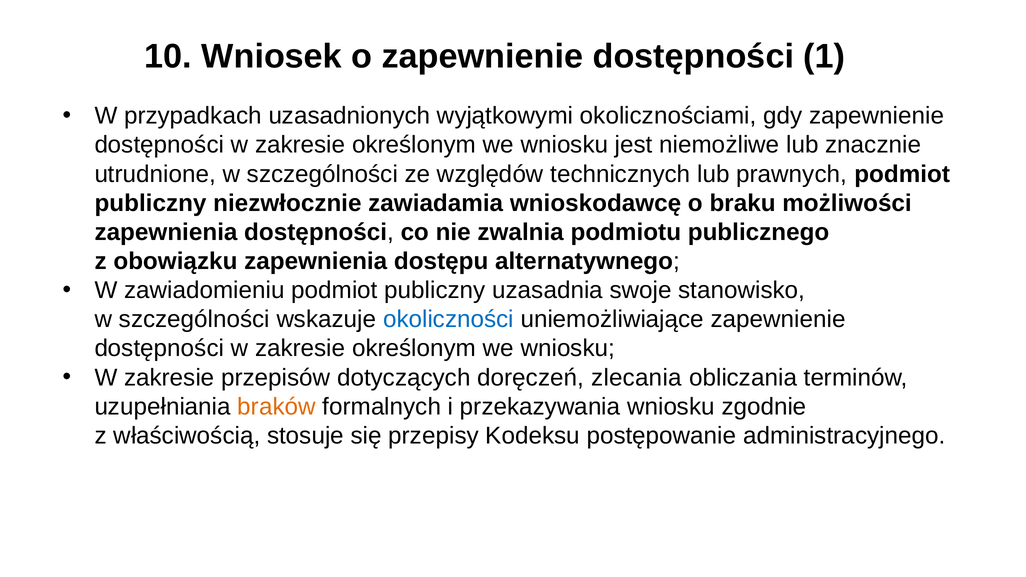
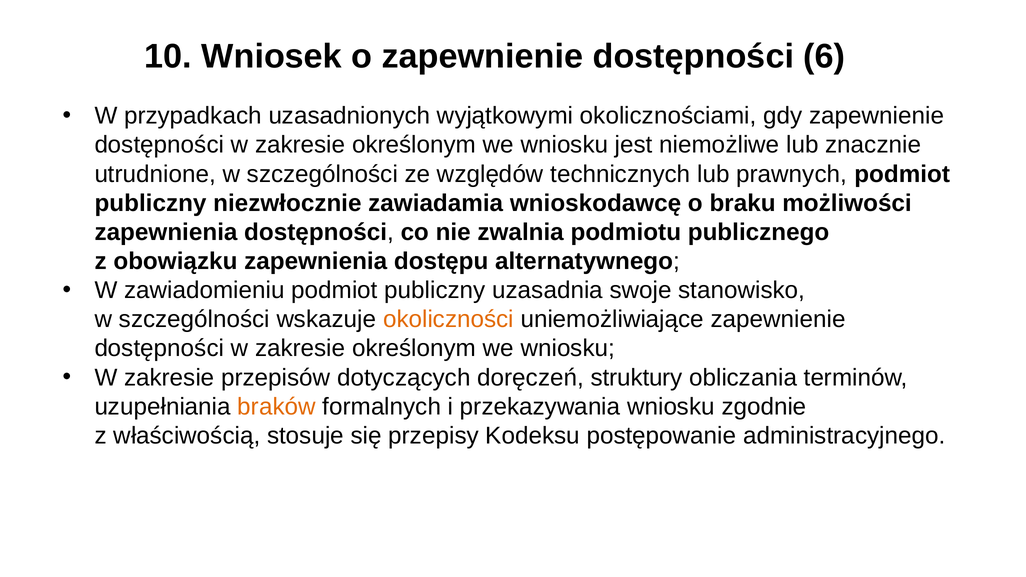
1: 1 -> 6
okoliczności colour: blue -> orange
zlecania: zlecania -> struktury
